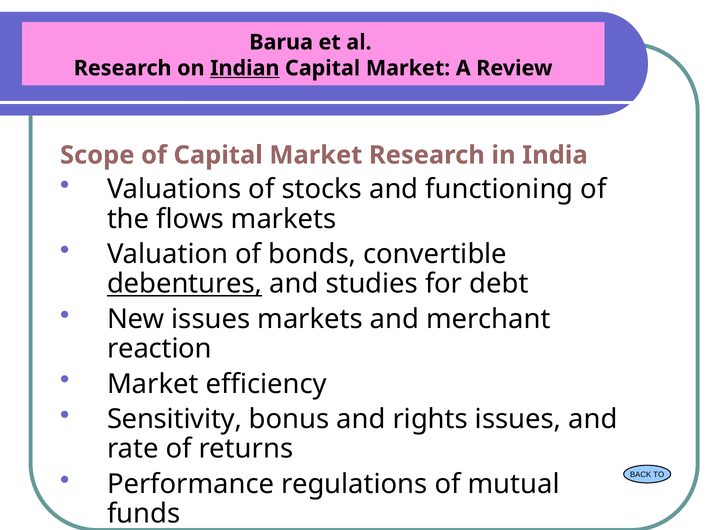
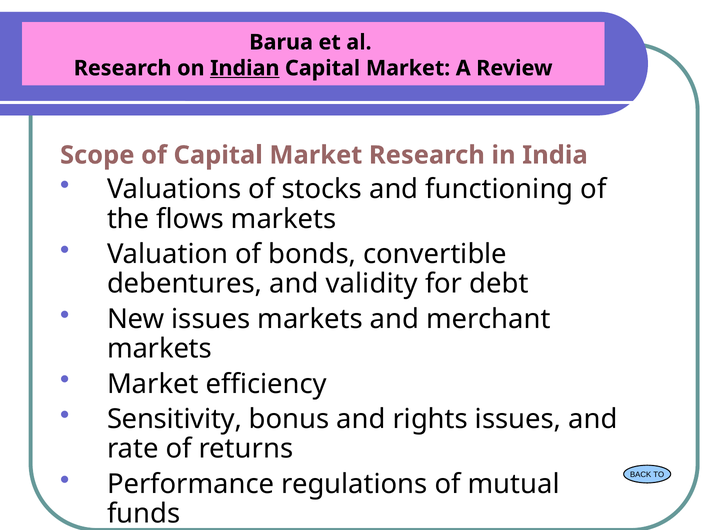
debentures underline: present -> none
studies: studies -> validity
reaction at (159, 348): reaction -> markets
